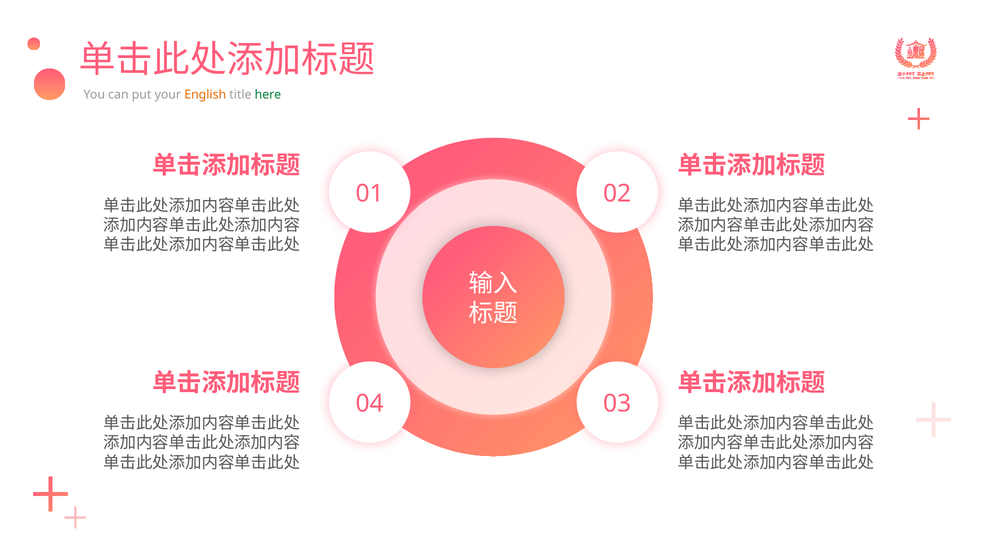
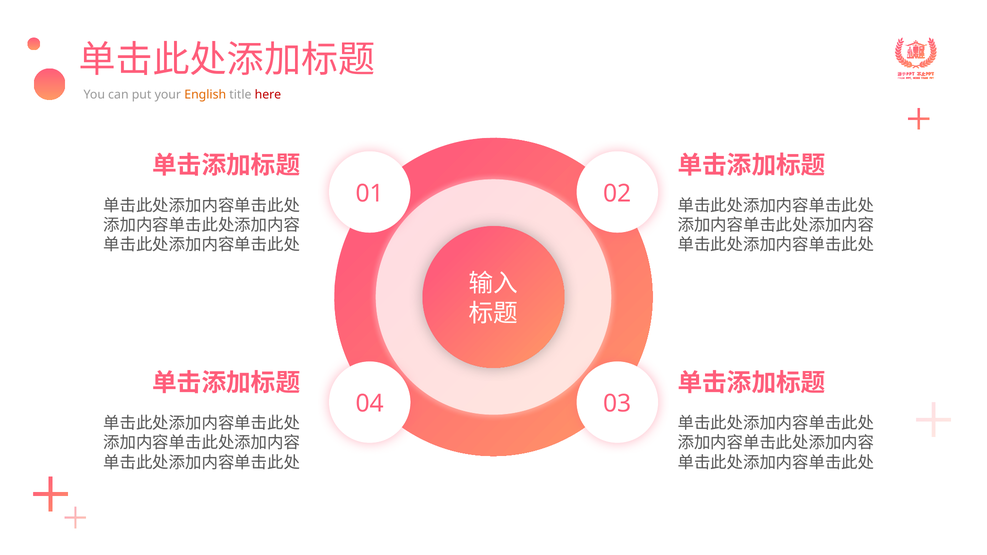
here colour: green -> red
